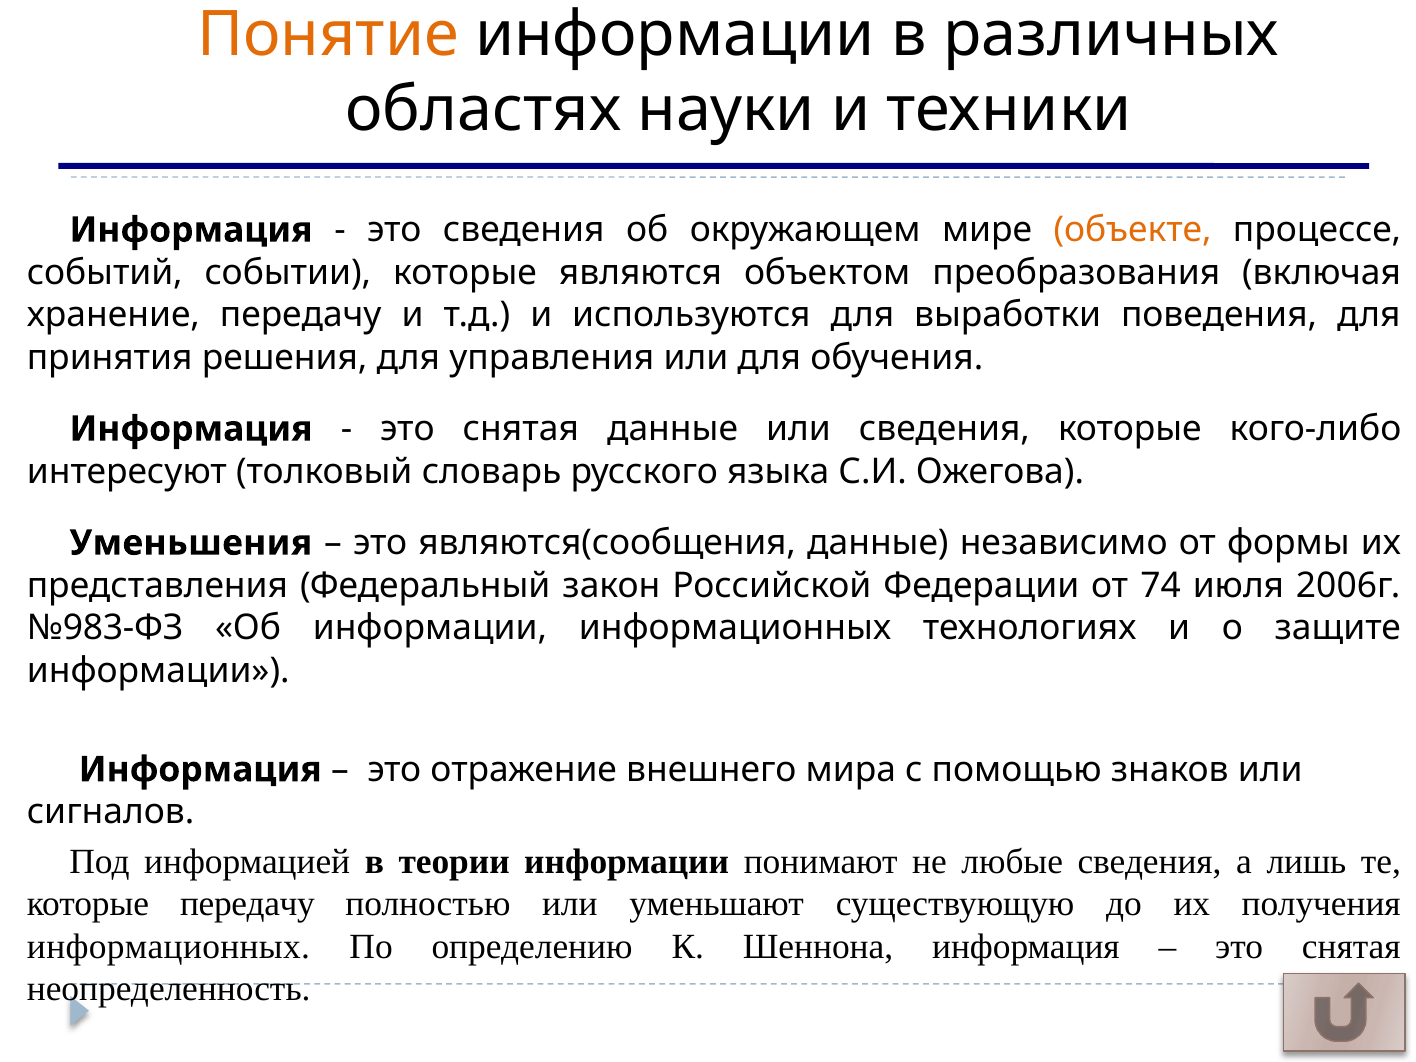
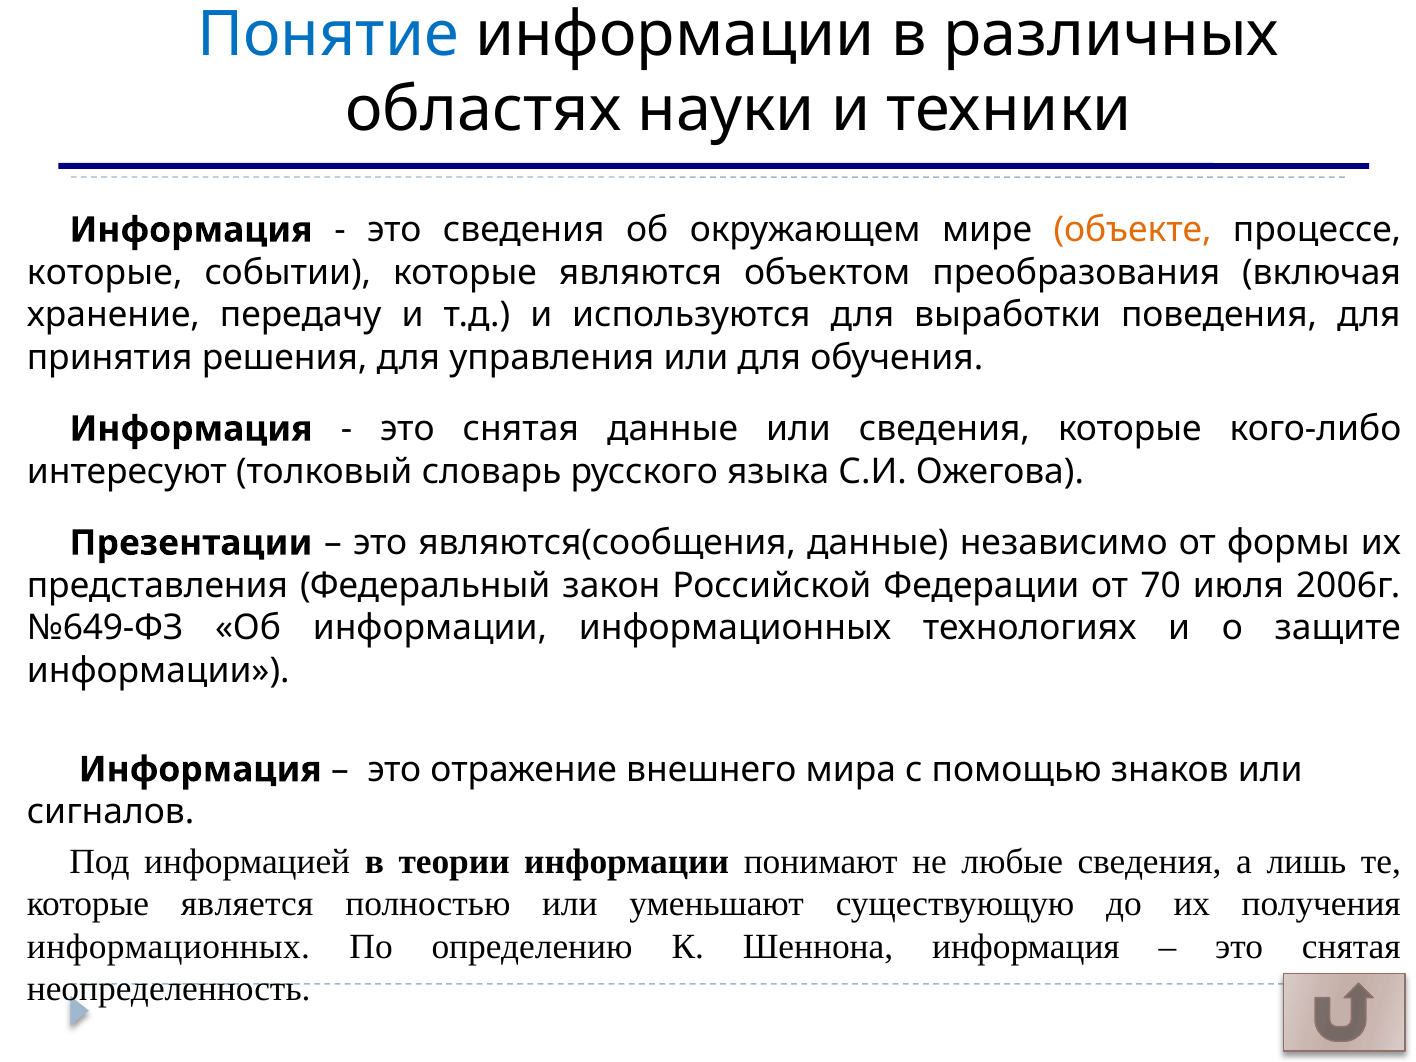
Понятие colour: orange -> blue
событий at (105, 273): событий -> которые
Уменьшения: Уменьшения -> Презентации
74: 74 -> 70
№983-ФЗ: №983-ФЗ -> №649-ФЗ
которые передачу: передачу -> является
